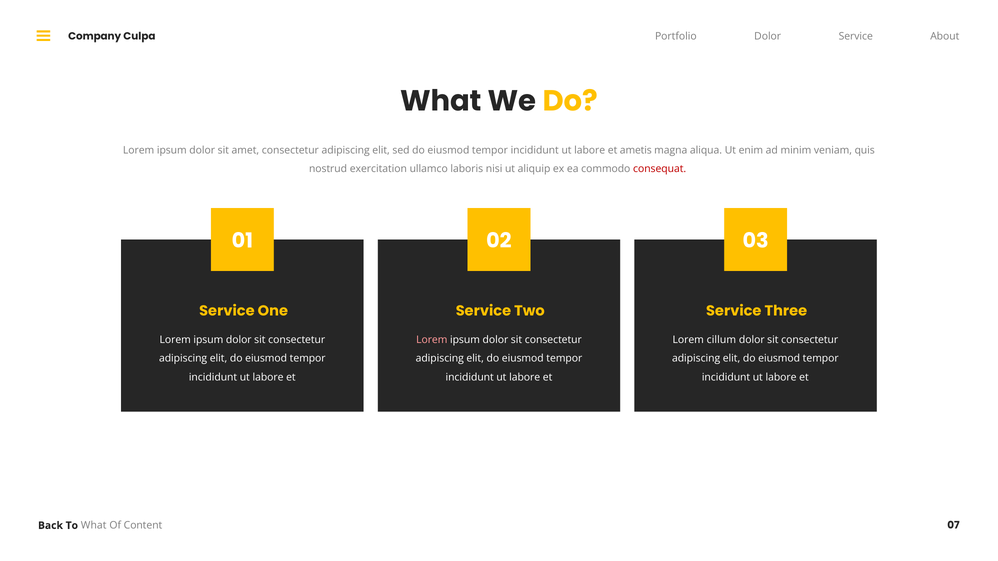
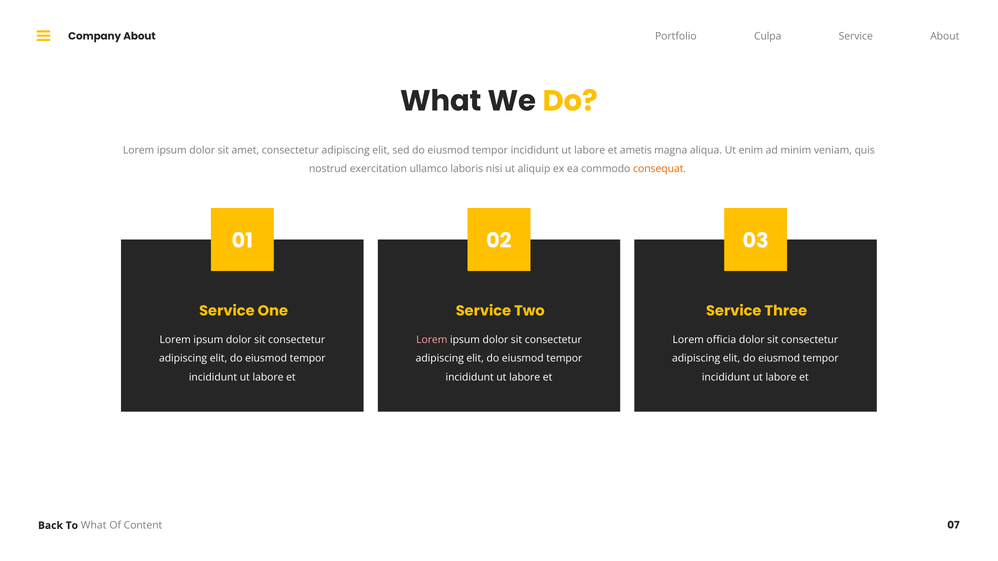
Dolor at (768, 36): Dolor -> Culpa
Company Culpa: Culpa -> About
consequat colour: red -> orange
cillum: cillum -> officia
